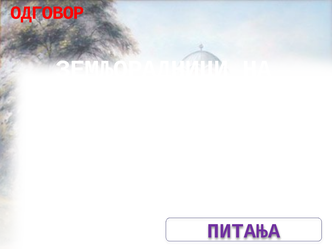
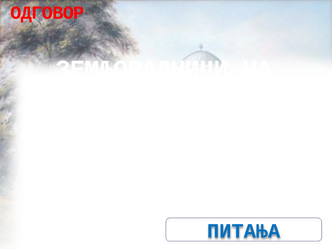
ПИТАЊА colour: purple -> blue
